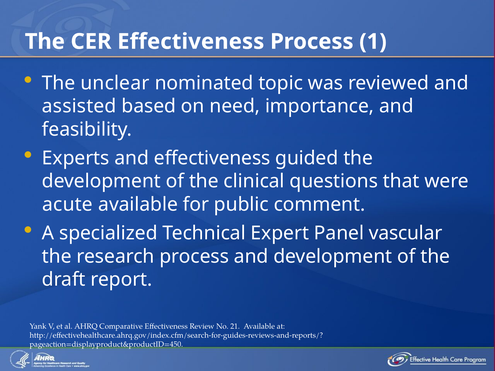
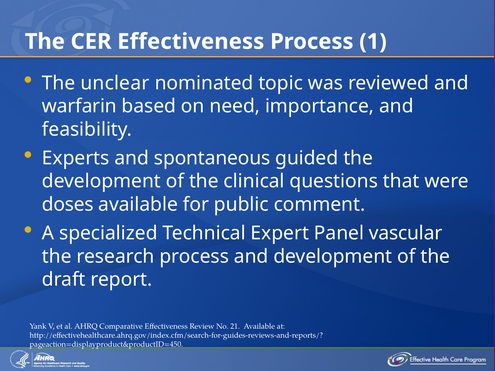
assisted: assisted -> warfarin
and effectiveness: effectiveness -> spontaneous
acute: acute -> doses
